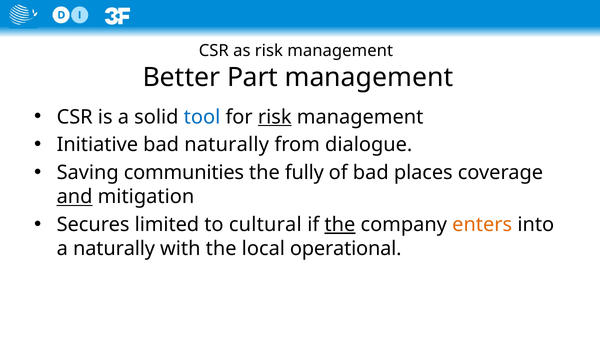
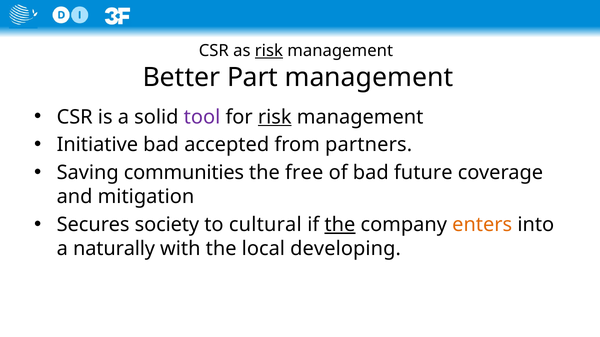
risk at (269, 51) underline: none -> present
tool colour: blue -> purple
bad naturally: naturally -> accepted
dialogue: dialogue -> partners
fully: fully -> free
places: places -> future
and underline: present -> none
limited: limited -> society
operational: operational -> developing
